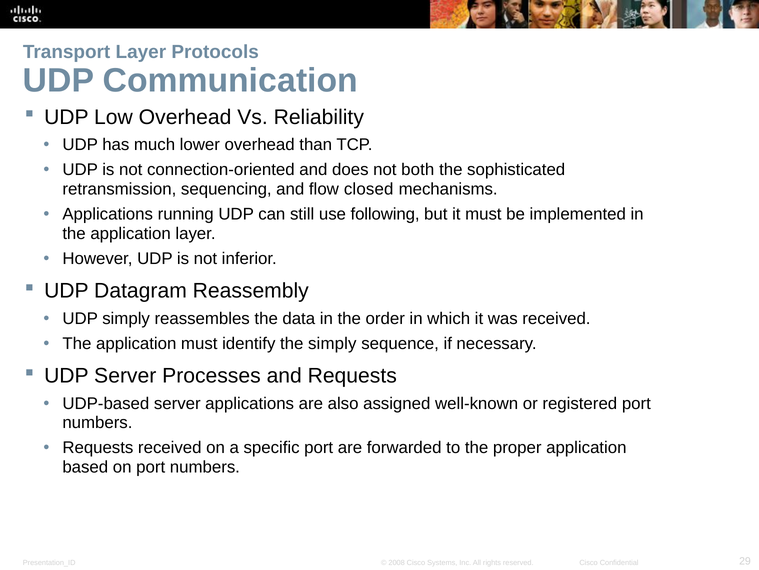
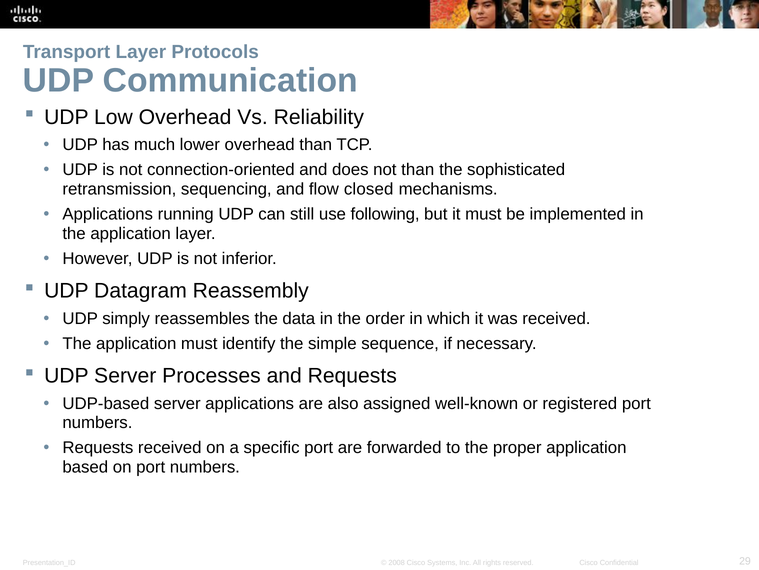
not both: both -> than
the simply: simply -> simple
